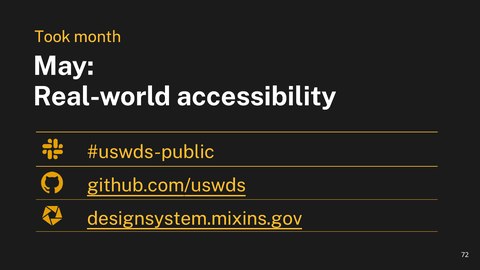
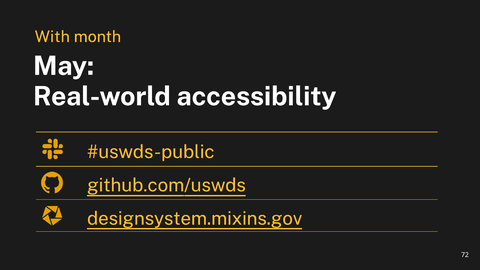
Took: Took -> With
